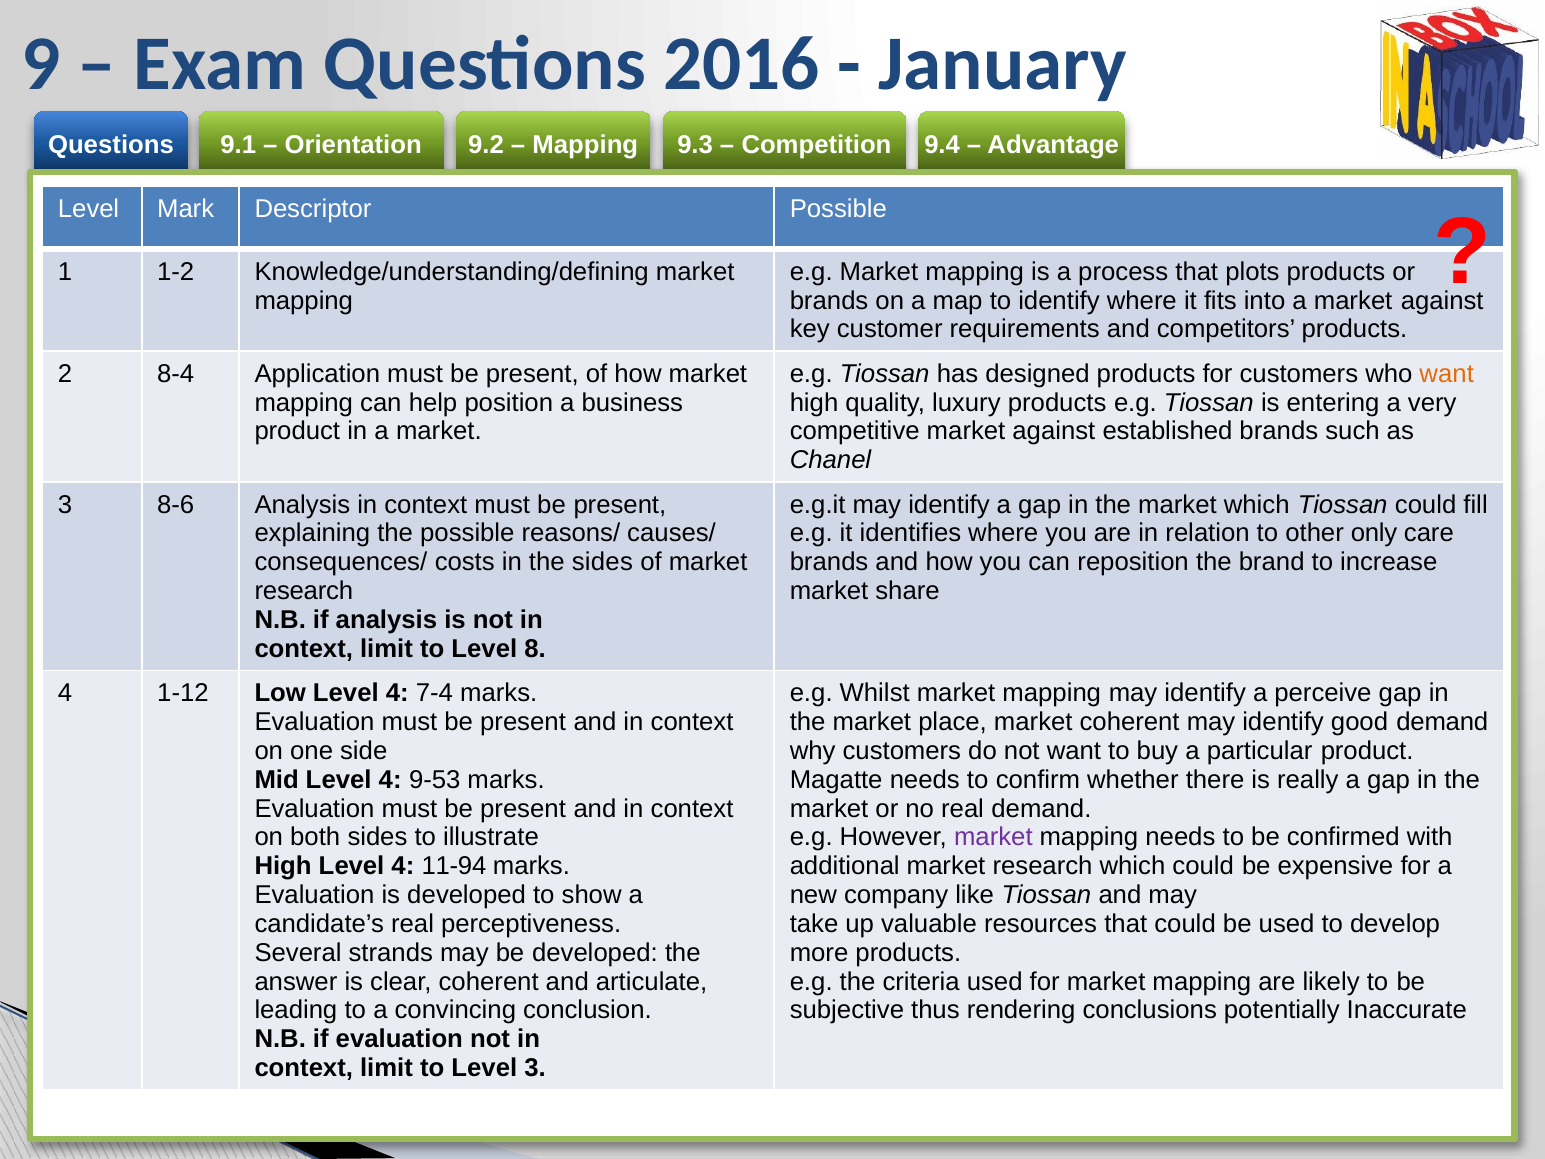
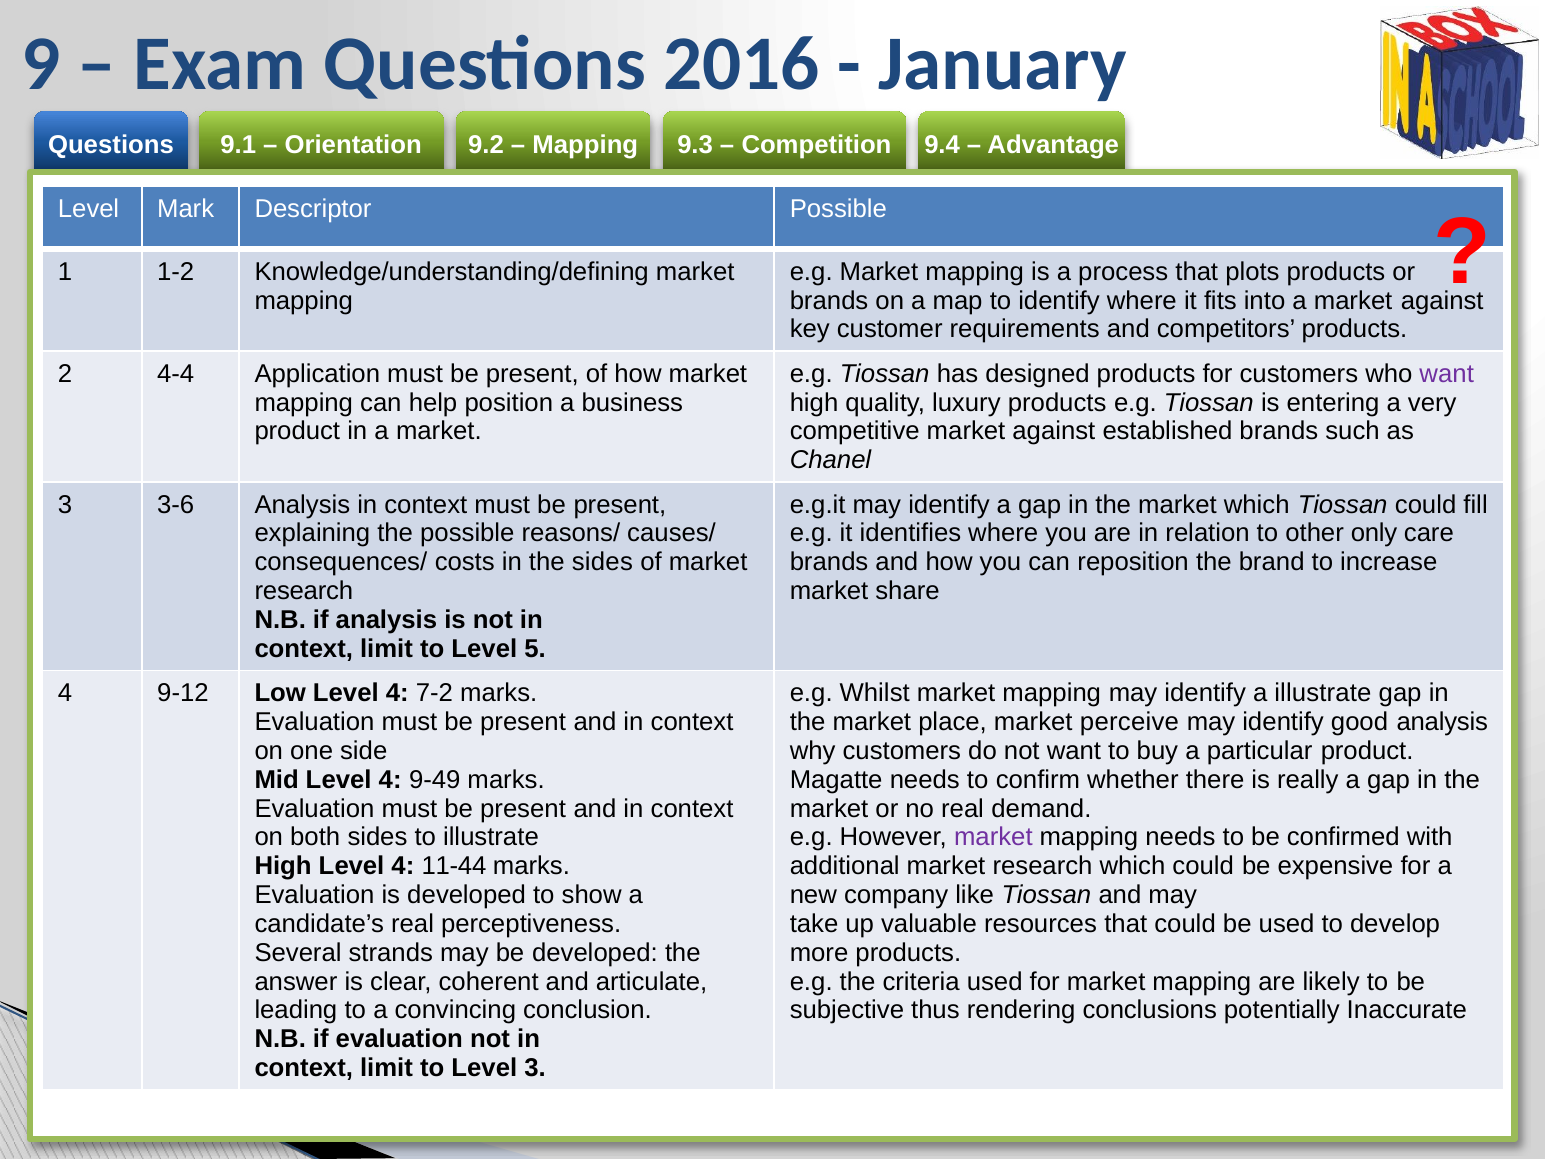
8-4: 8-4 -> 4-4
want at (1447, 374) colour: orange -> purple
8-6: 8-6 -> 3-6
8: 8 -> 5
1-12: 1-12 -> 9-12
7-4: 7-4 -> 7-2
a perceive: perceive -> illustrate
market coherent: coherent -> perceive
good demand: demand -> analysis
9-53: 9-53 -> 9-49
11-94: 11-94 -> 11-44
